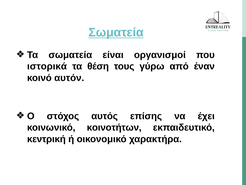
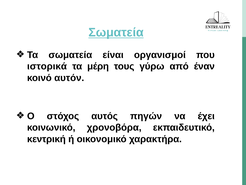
θέση: θέση -> μέρη
επίσης: επίσης -> πηγών
κοινοτήτων: κοινοτήτων -> χρονοβόρα
